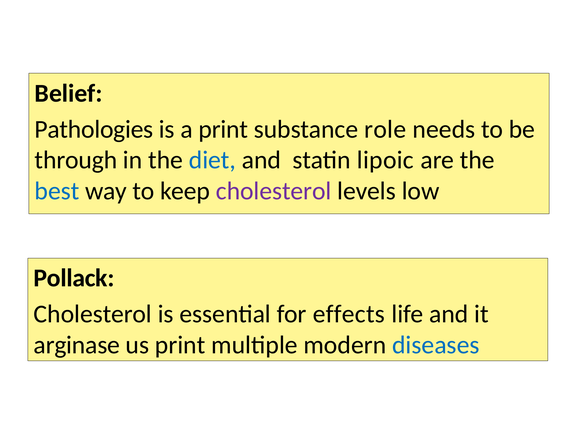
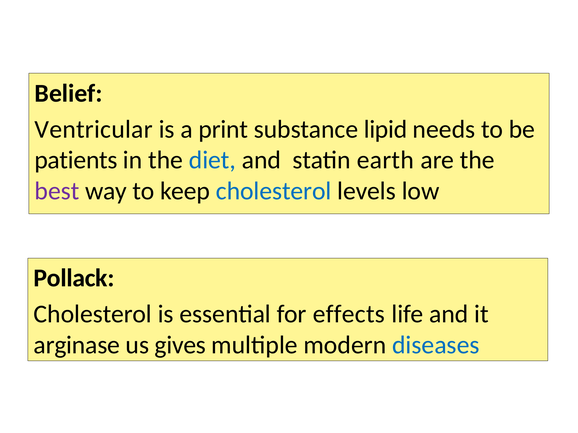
Pathologies: Pathologies -> Ventricular
role: role -> lipid
through: through -> patients
lipoic: lipoic -> earth
best colour: blue -> purple
cholesterol at (274, 191) colour: purple -> blue
us print: print -> gives
